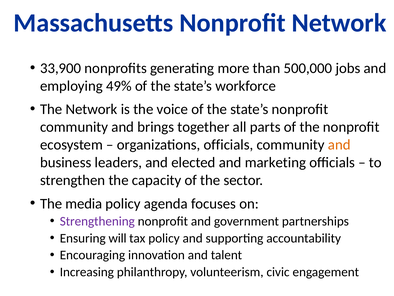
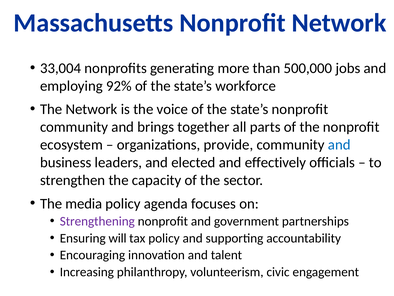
33,900: 33,900 -> 33,004
49%: 49% -> 92%
organizations officials: officials -> provide
and at (339, 145) colour: orange -> blue
marketing: marketing -> effectively
